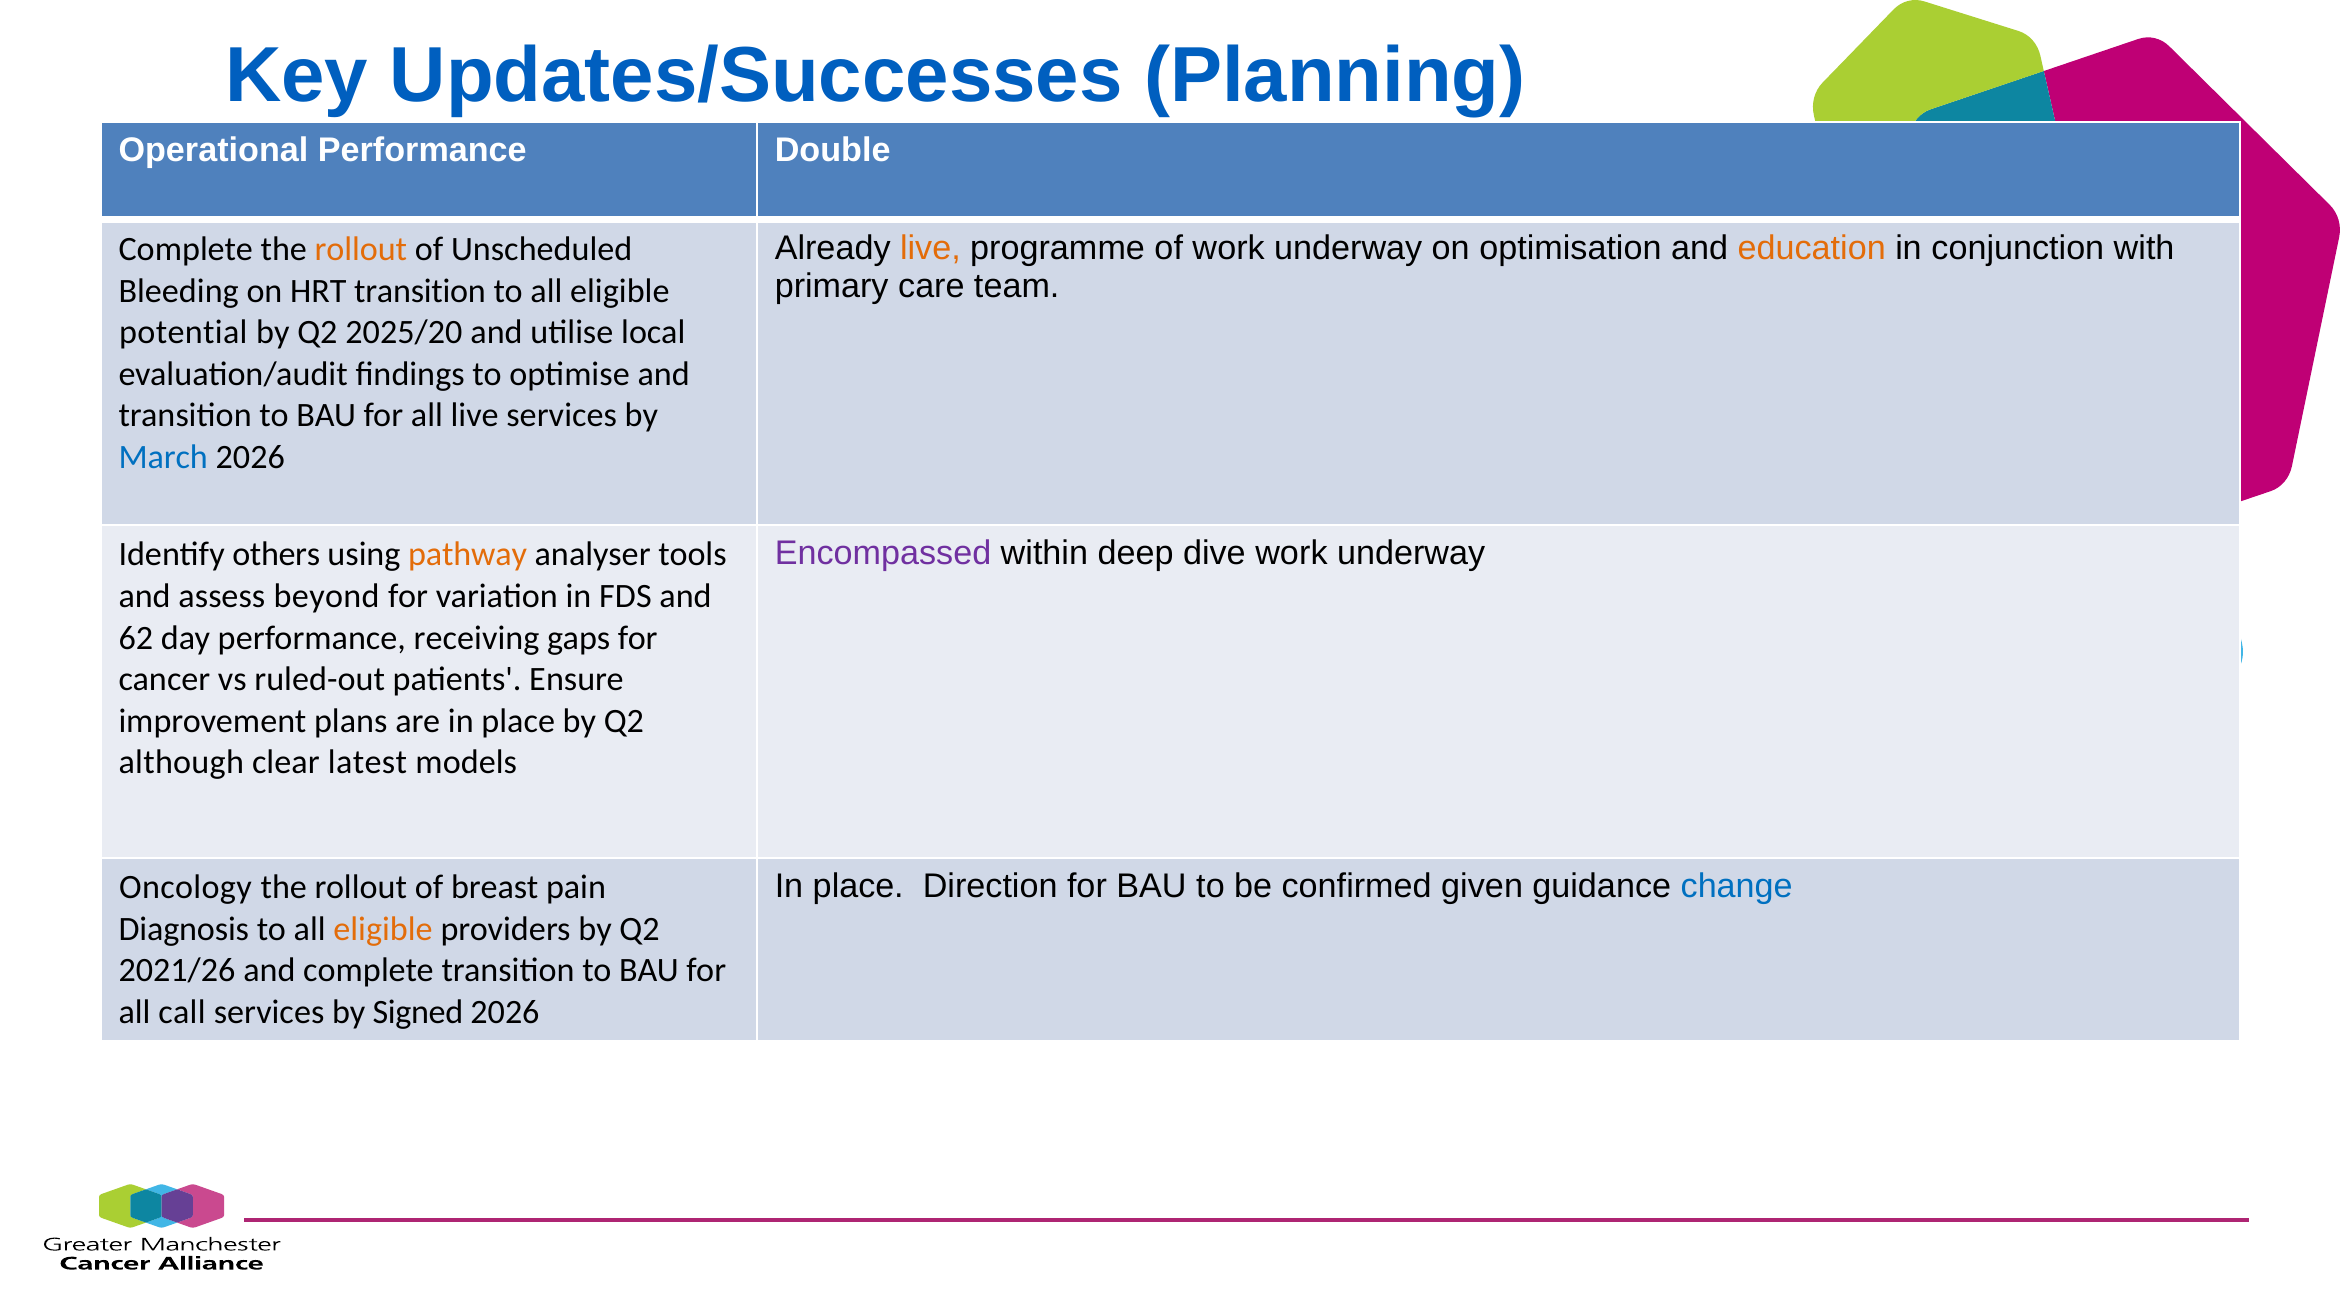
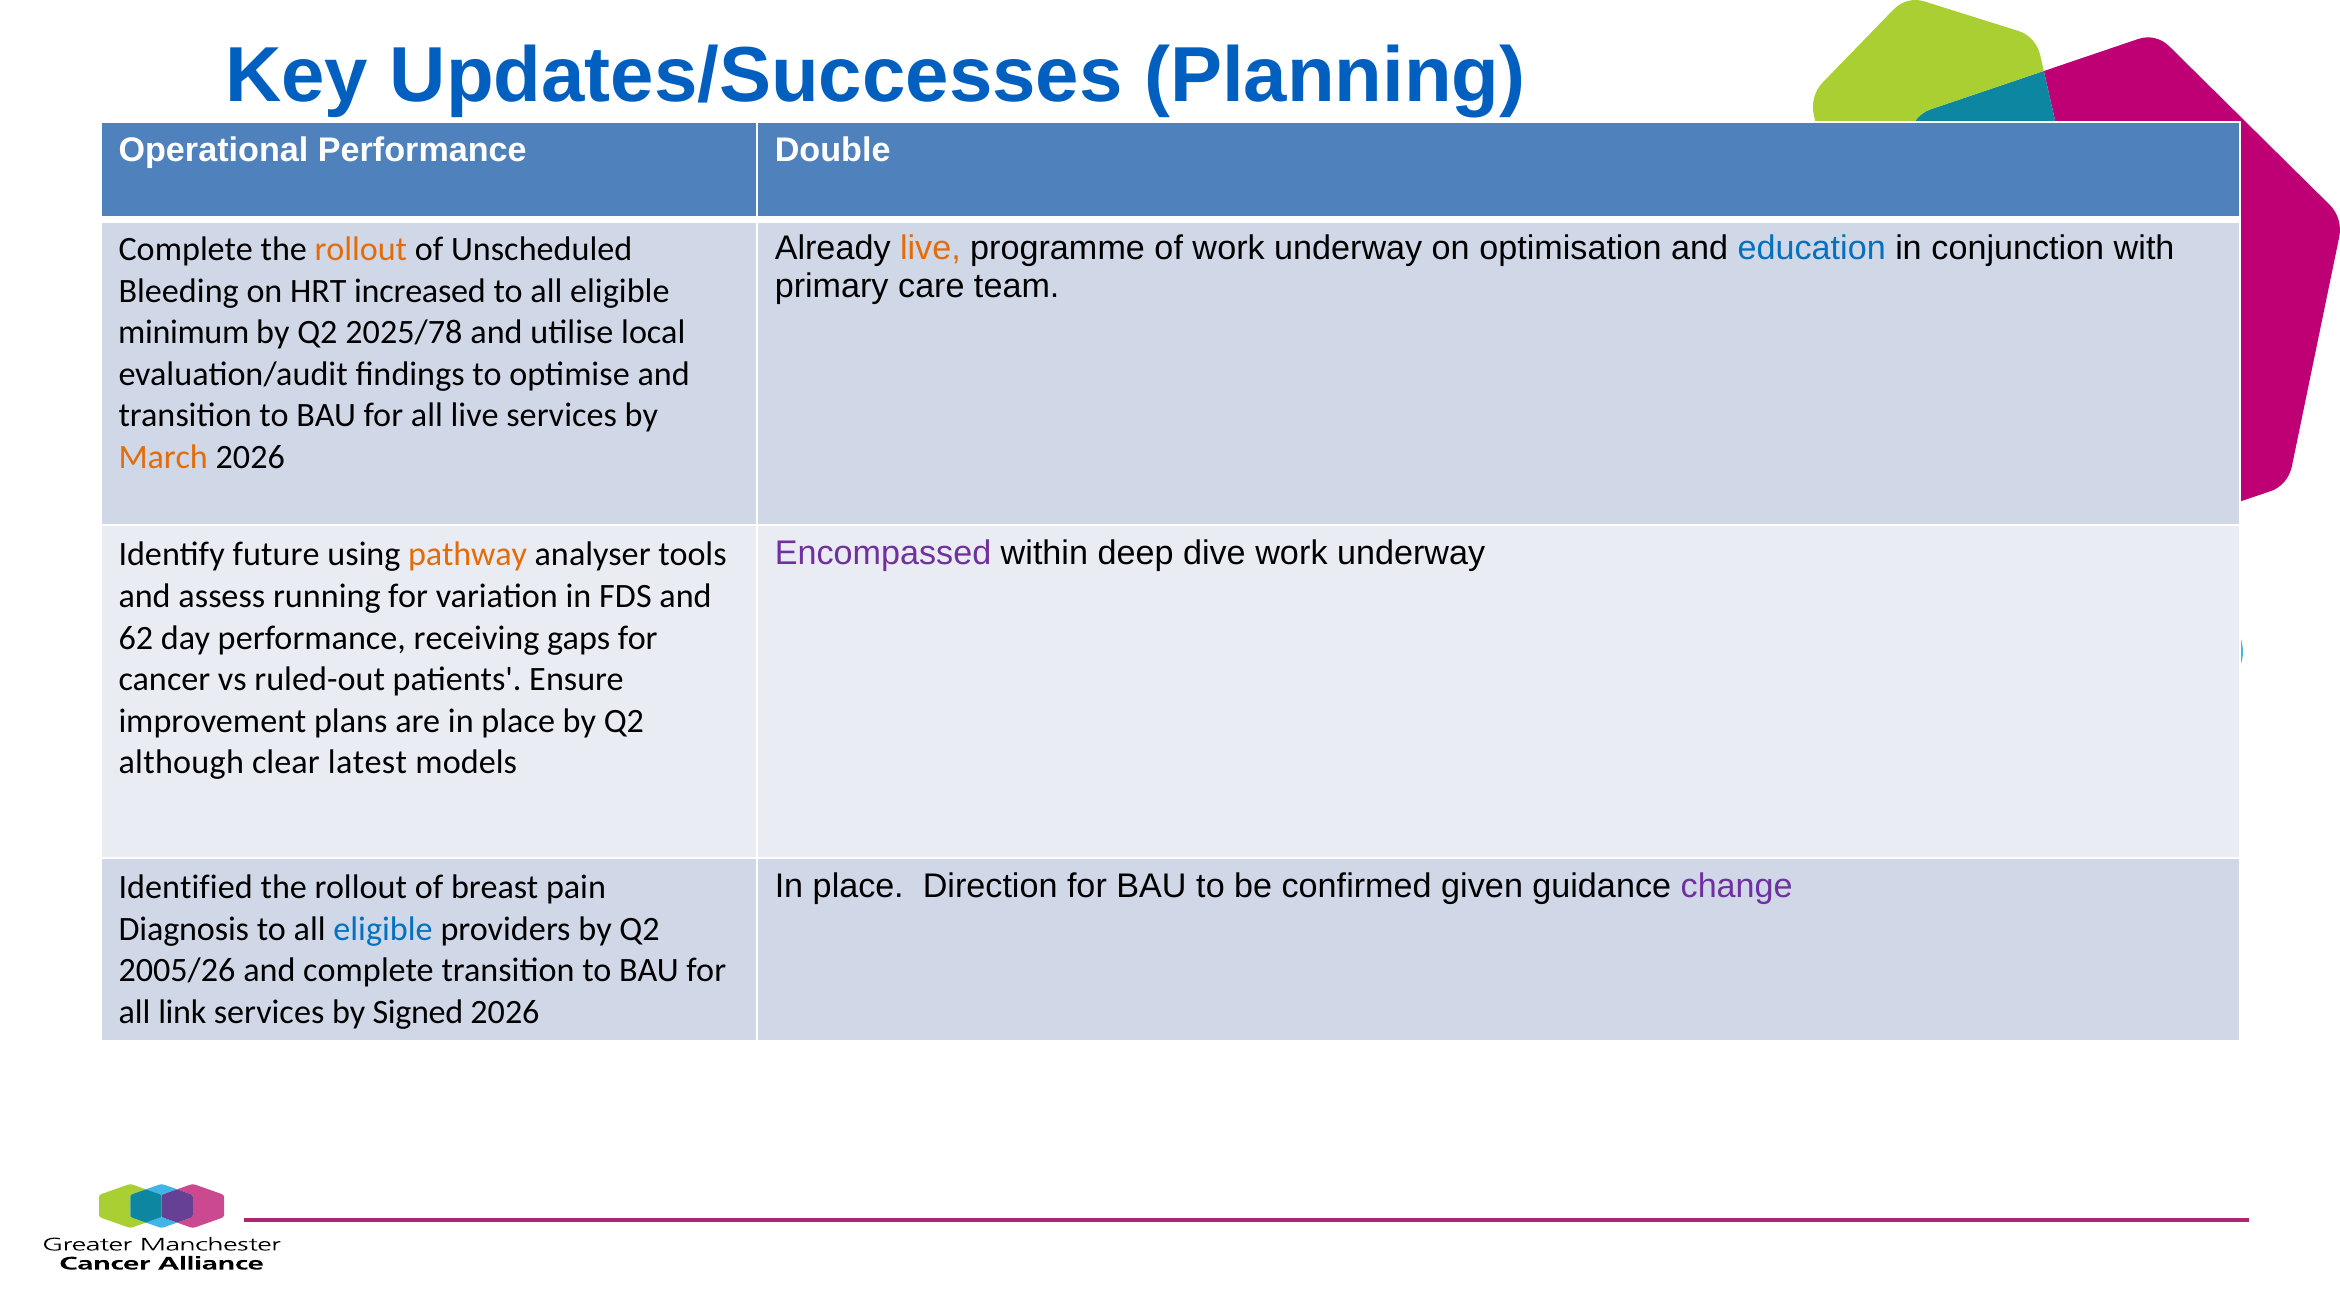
education colour: orange -> blue
HRT transition: transition -> increased
potential: potential -> minimum
2025/20: 2025/20 -> 2025/78
March colour: blue -> orange
others: others -> future
beyond: beyond -> running
change colour: blue -> purple
Oncology: Oncology -> Identified
eligible at (383, 929) colour: orange -> blue
2021/26: 2021/26 -> 2005/26
all call: call -> link
